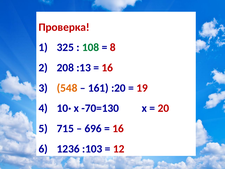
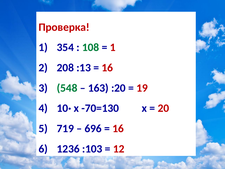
325: 325 -> 354
8 at (113, 47): 8 -> 1
548 colour: orange -> green
161: 161 -> 163
715: 715 -> 719
